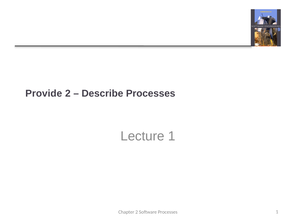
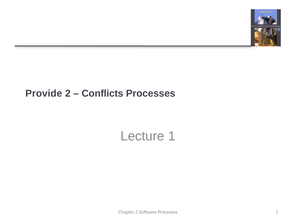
Describe: Describe -> Conflicts
